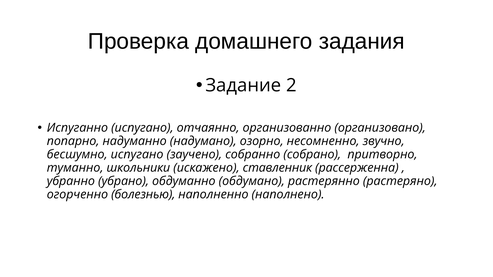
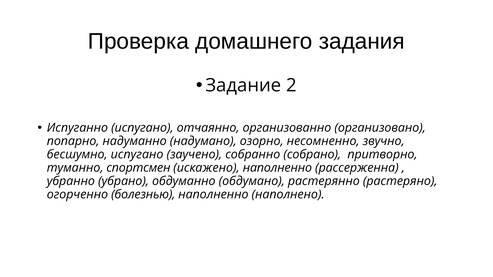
школьники: школьники -> спортсмен
искажено ставленник: ставленник -> наполненно
